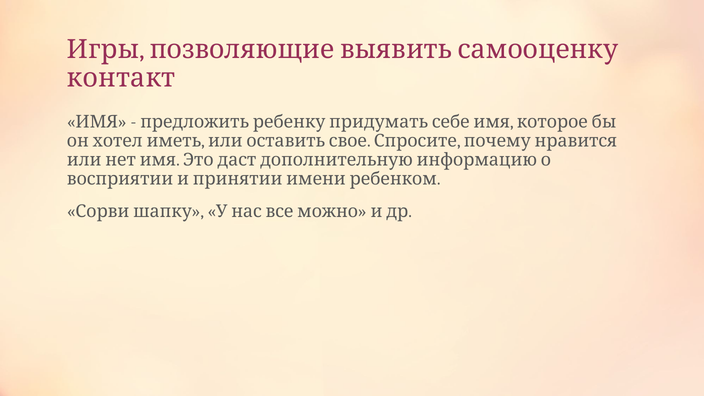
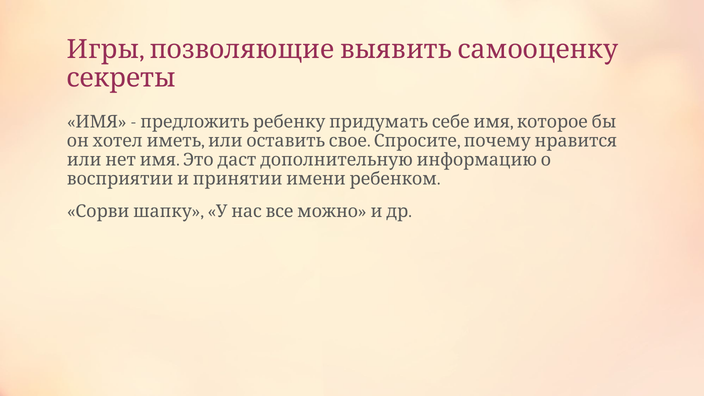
контакт: контакт -> секреты
